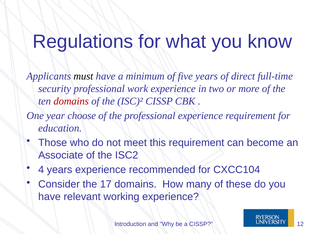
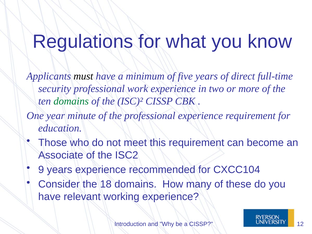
domains at (71, 101) colour: red -> green
choose: choose -> minute
4: 4 -> 9
17: 17 -> 18
